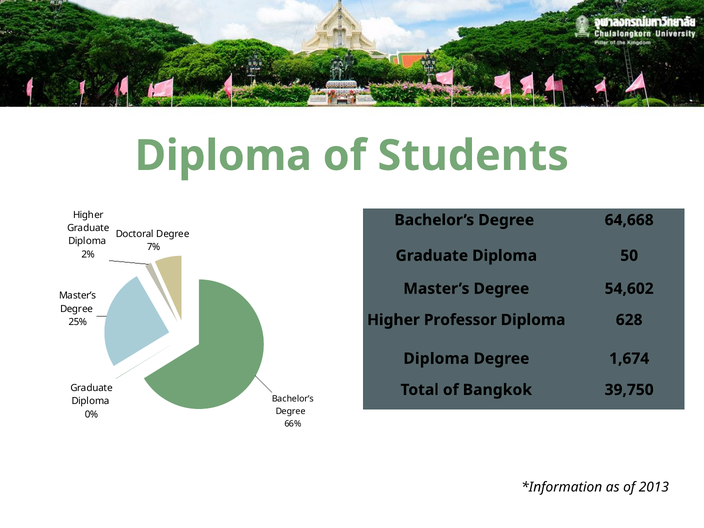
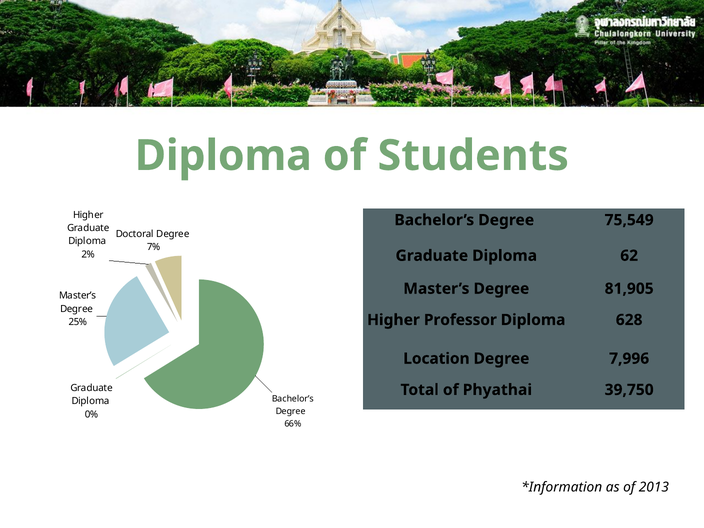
64,668: 64,668 -> 75,549
50: 50 -> 62
54,602: 54,602 -> 81,905
Diploma at (436, 359): Diploma -> Location
1,674: 1,674 -> 7,996
Bangkok: Bangkok -> Phyathai
